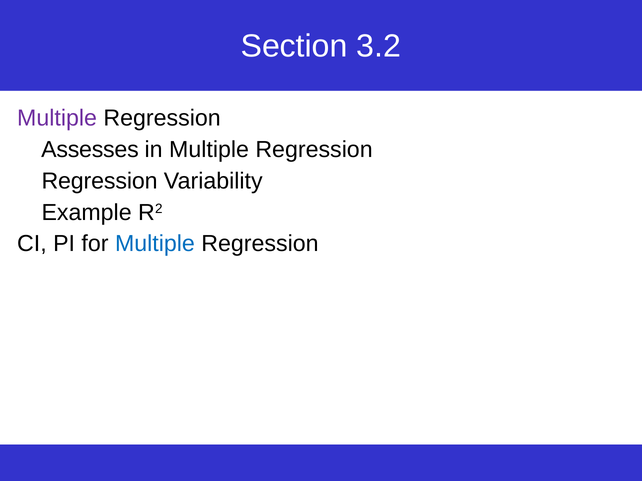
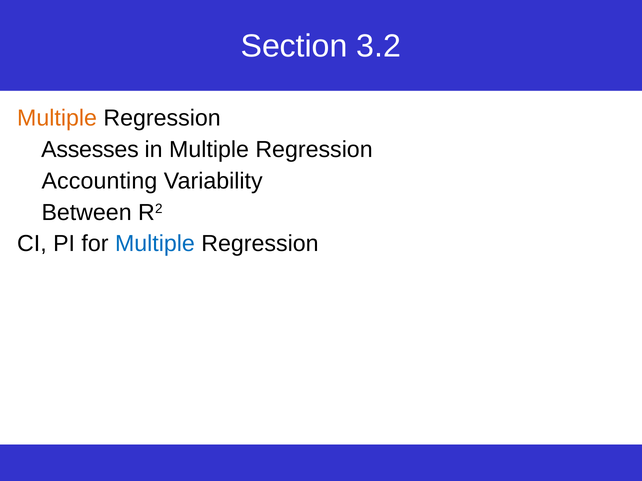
Multiple at (57, 118) colour: purple -> orange
Regression at (100, 181): Regression -> Accounting
Example: Example -> Between
